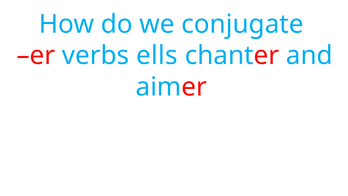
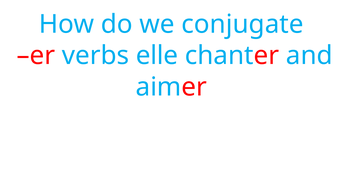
ells: ells -> elle
